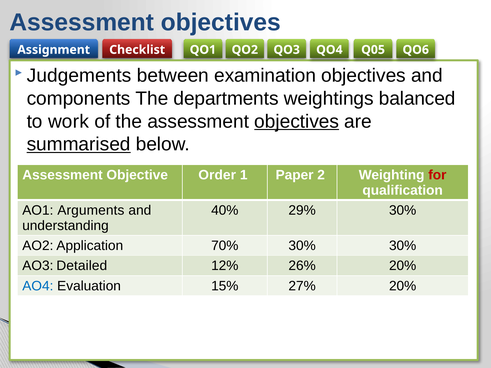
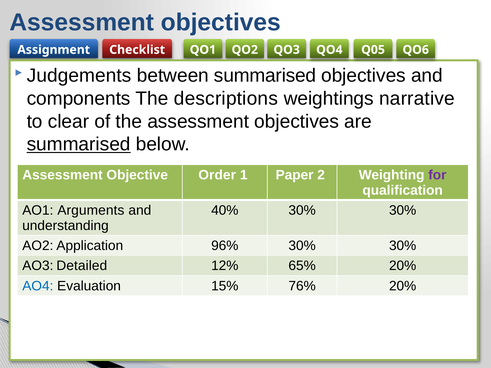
between examination: examination -> summarised
departments: departments -> descriptions
balanced: balanced -> narrative
work: work -> clear
objectives at (297, 121) underline: present -> none
for colour: red -> purple
40% 29%: 29% -> 30%
70%: 70% -> 96%
26%: 26% -> 65%
27%: 27% -> 76%
